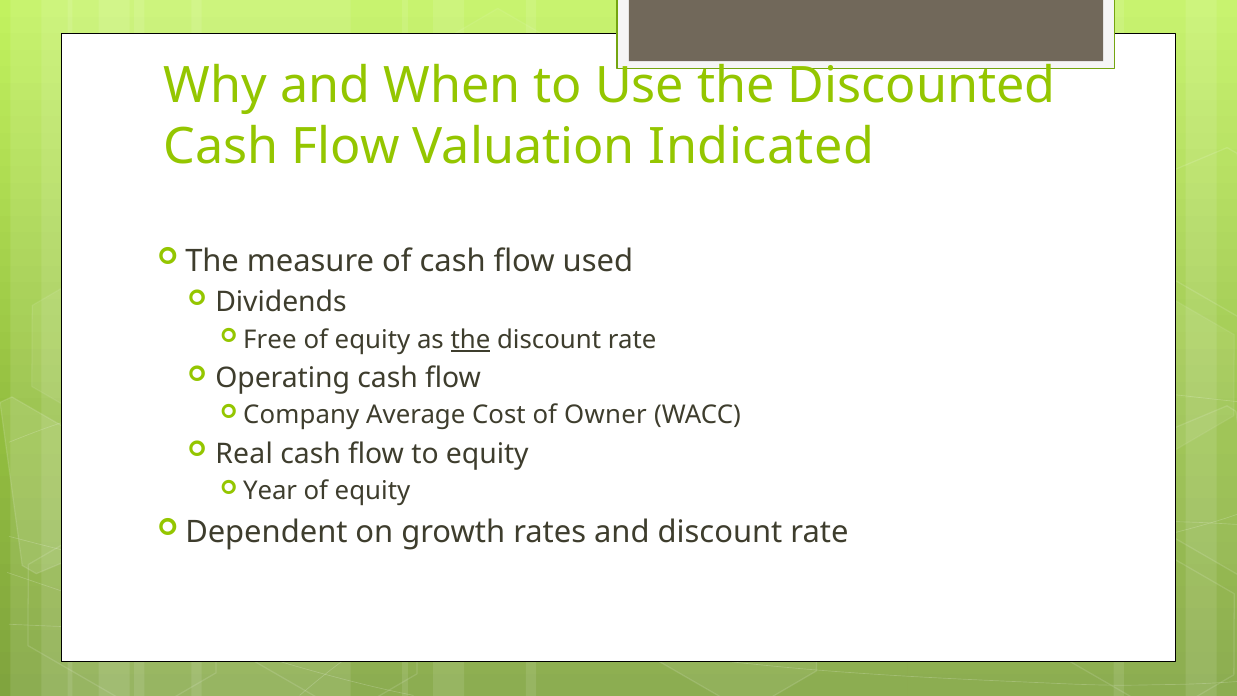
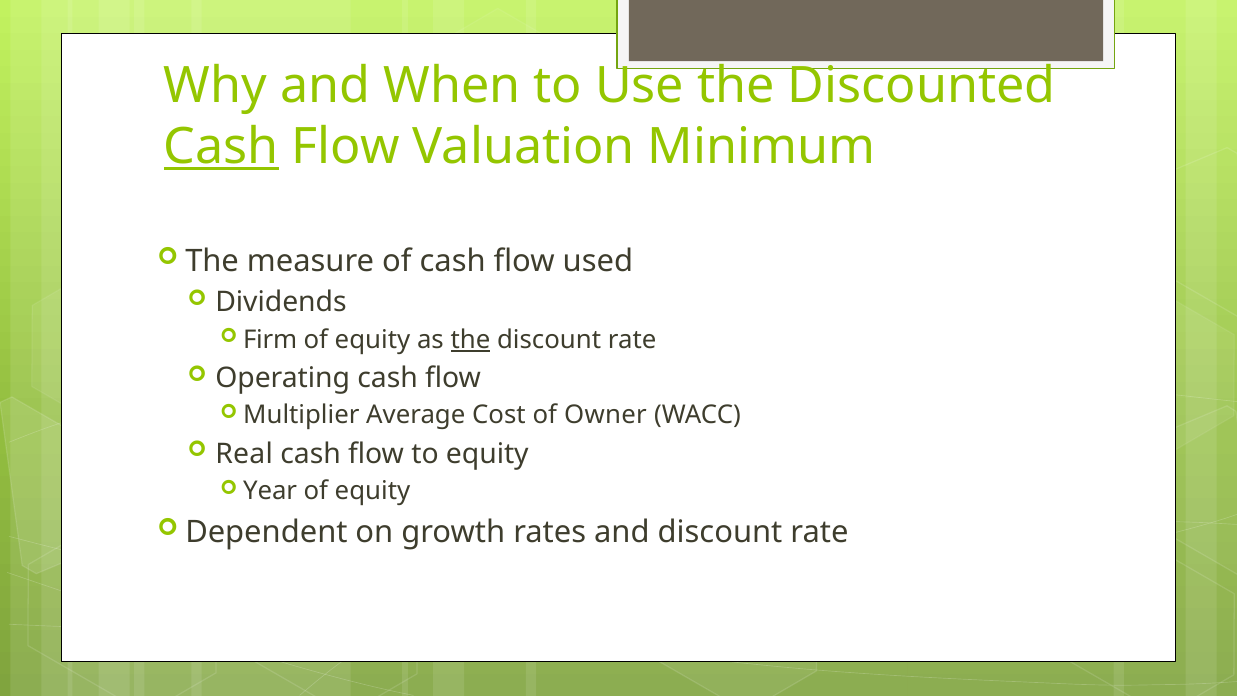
Cash at (221, 147) underline: none -> present
Indicated: Indicated -> Minimum
Free: Free -> Firm
Company: Company -> Multiplier
